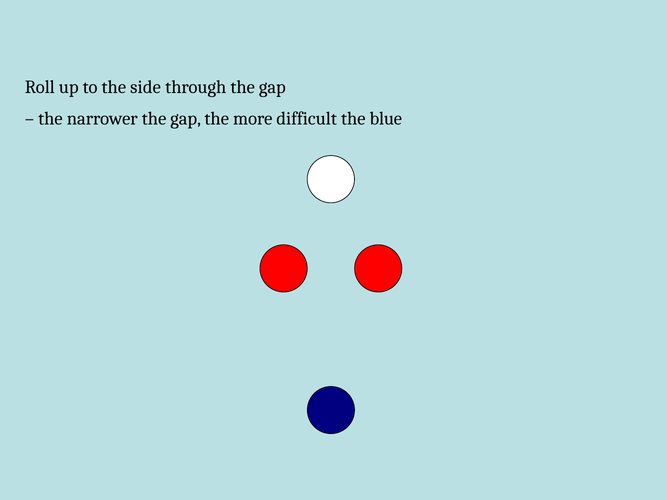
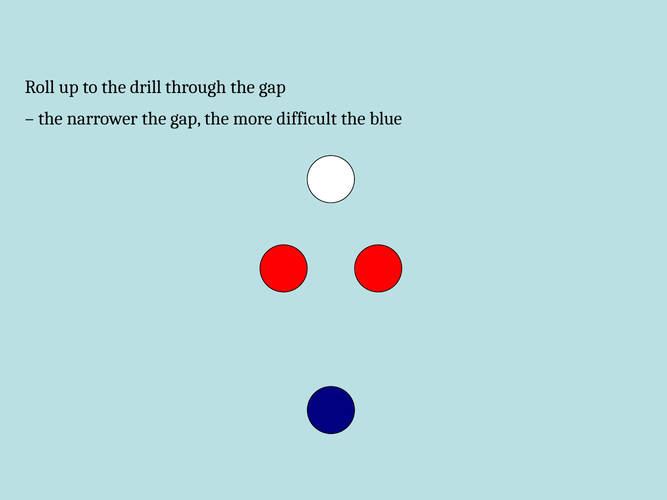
side: side -> drill
